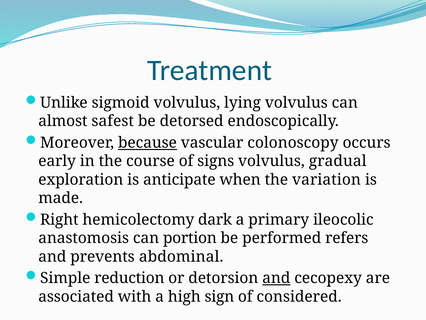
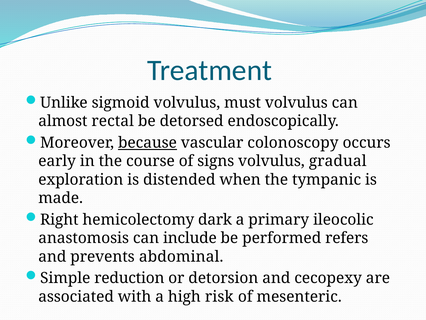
lying: lying -> must
safest: safest -> rectal
anticipate: anticipate -> distended
variation: variation -> tympanic
portion: portion -> include
and at (276, 278) underline: present -> none
sign: sign -> risk
considered: considered -> mesenteric
